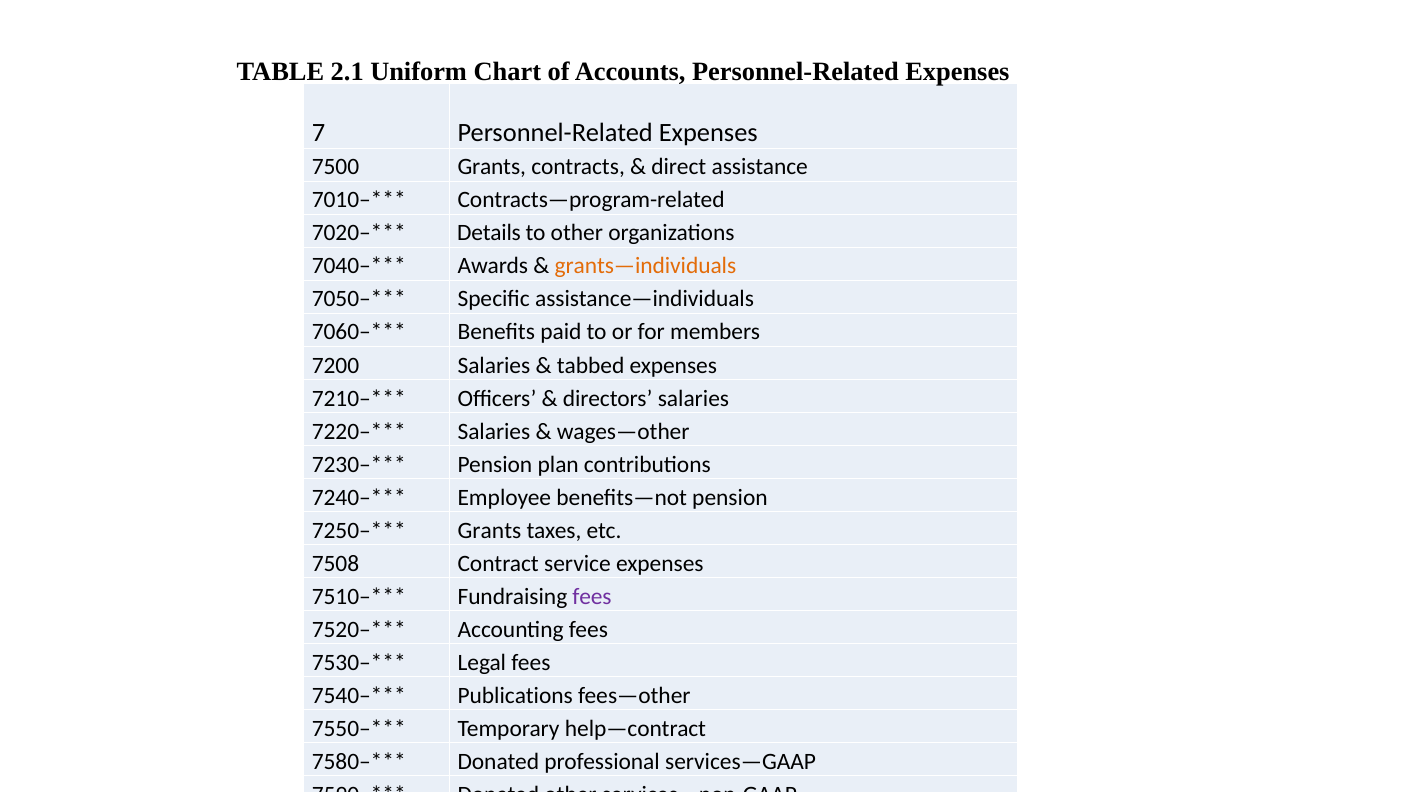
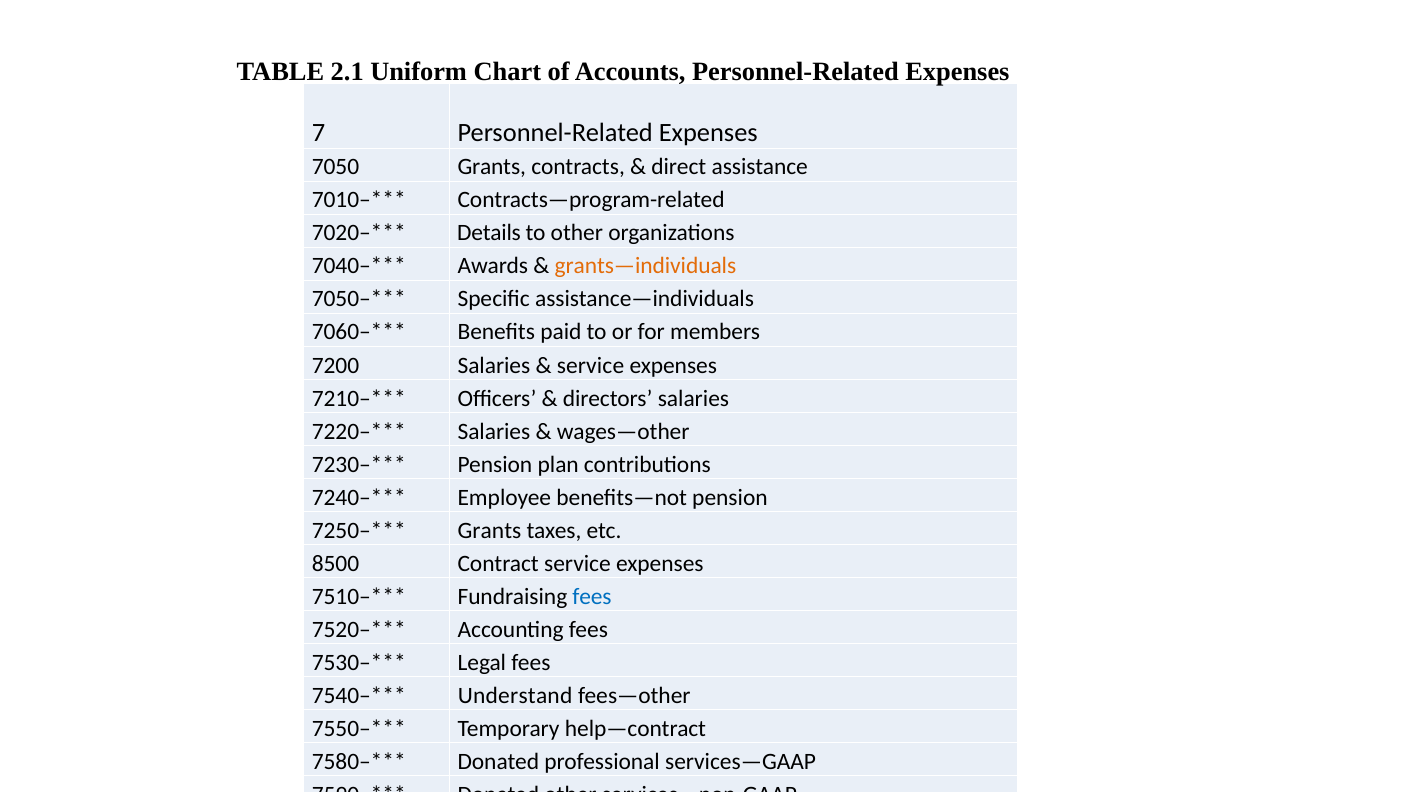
7500: 7500 -> 7050
tabbed at (591, 366): tabbed -> service
7508: 7508 -> 8500
fees at (592, 597) colour: purple -> blue
Publications: Publications -> Understand
